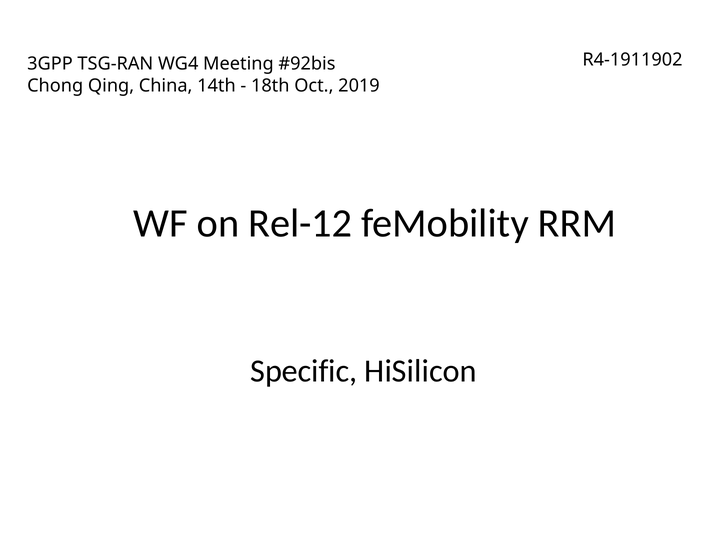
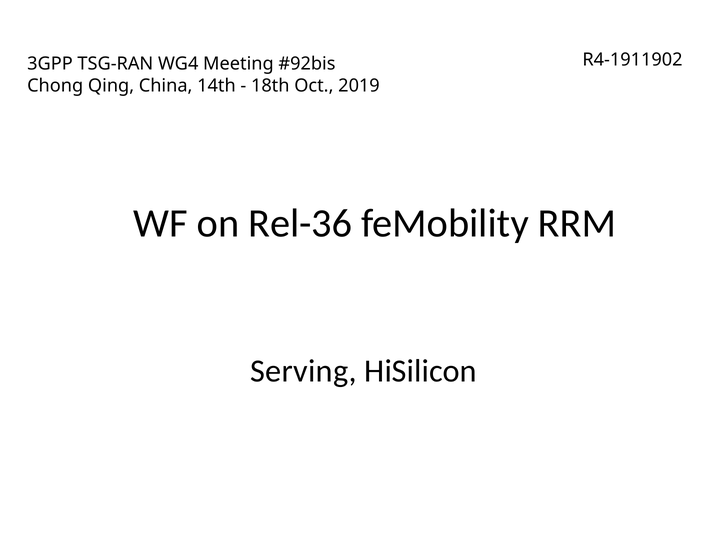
Rel-12: Rel-12 -> Rel-36
Specific: Specific -> Serving
